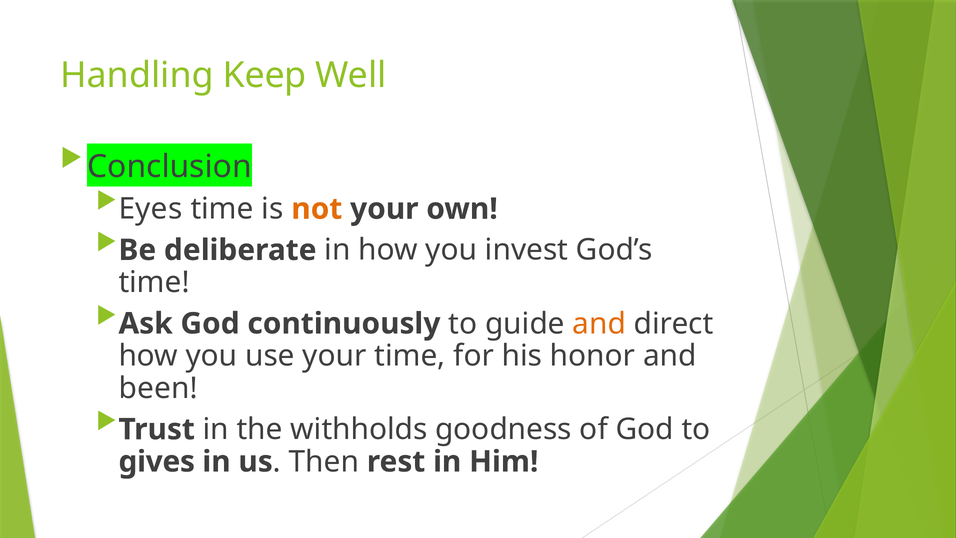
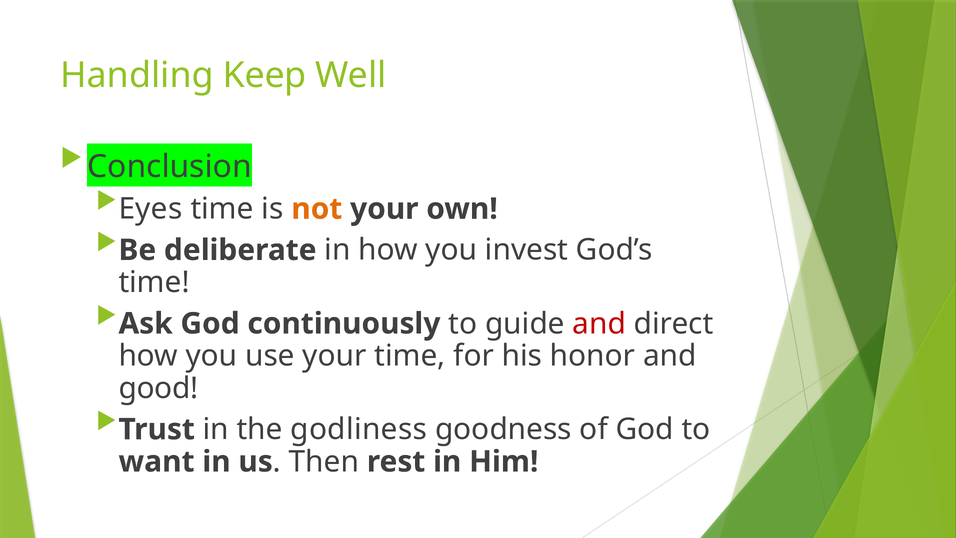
and at (599, 323) colour: orange -> red
been: been -> good
withholds: withholds -> godliness
gives: gives -> want
